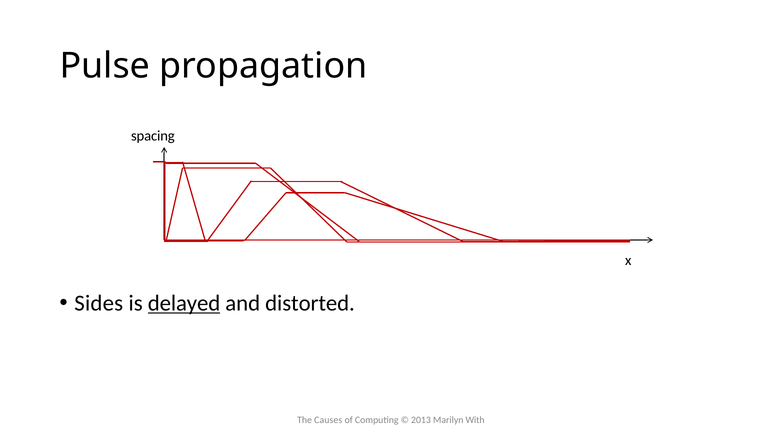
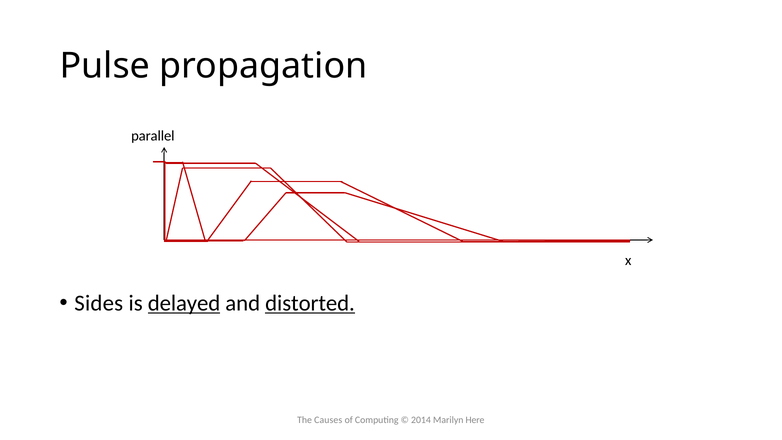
spacing: spacing -> parallel
distorted underline: none -> present
2013: 2013 -> 2014
With: With -> Here
